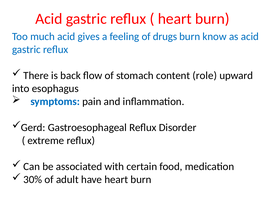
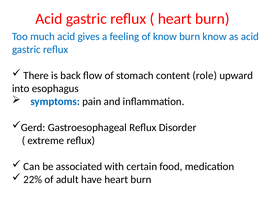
of drugs: drugs -> know
30%: 30% -> 22%
